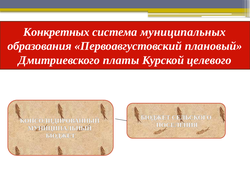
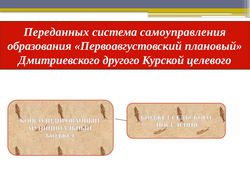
Конкретных: Конкретных -> Переданных
муниципальных: муниципальных -> самоуправления
платы: платы -> другого
